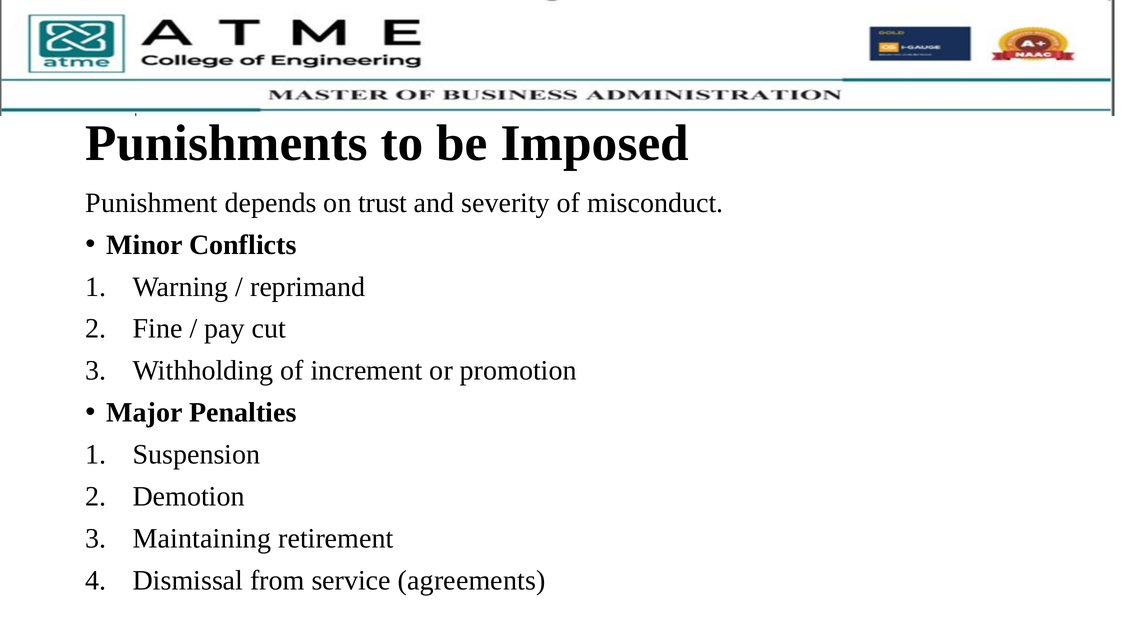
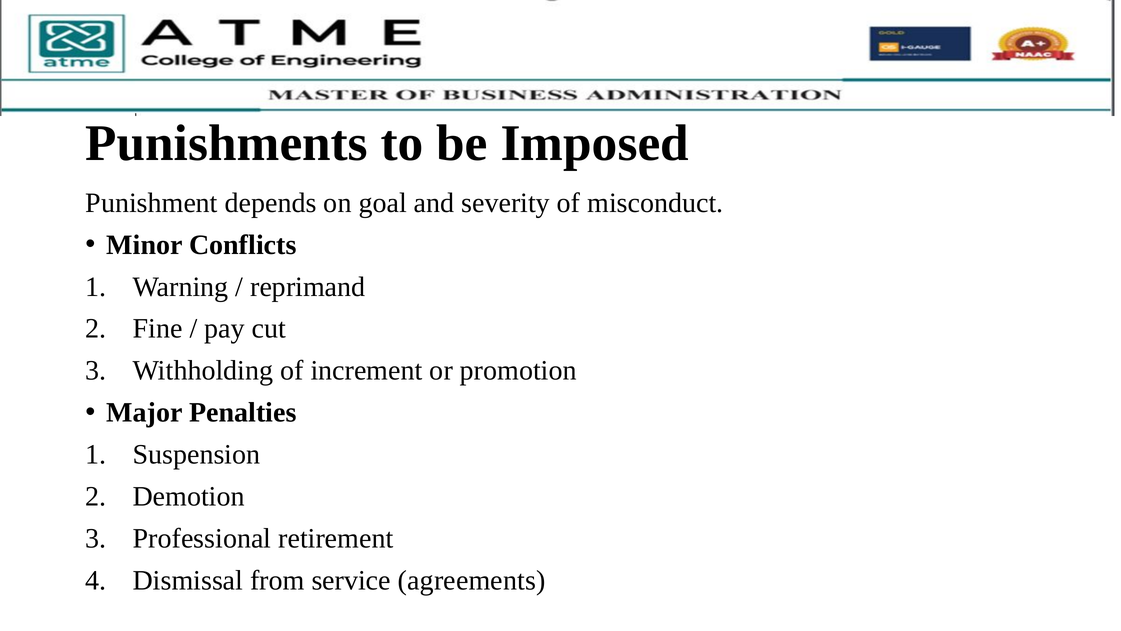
trust: trust -> goal
Maintaining: Maintaining -> Professional
